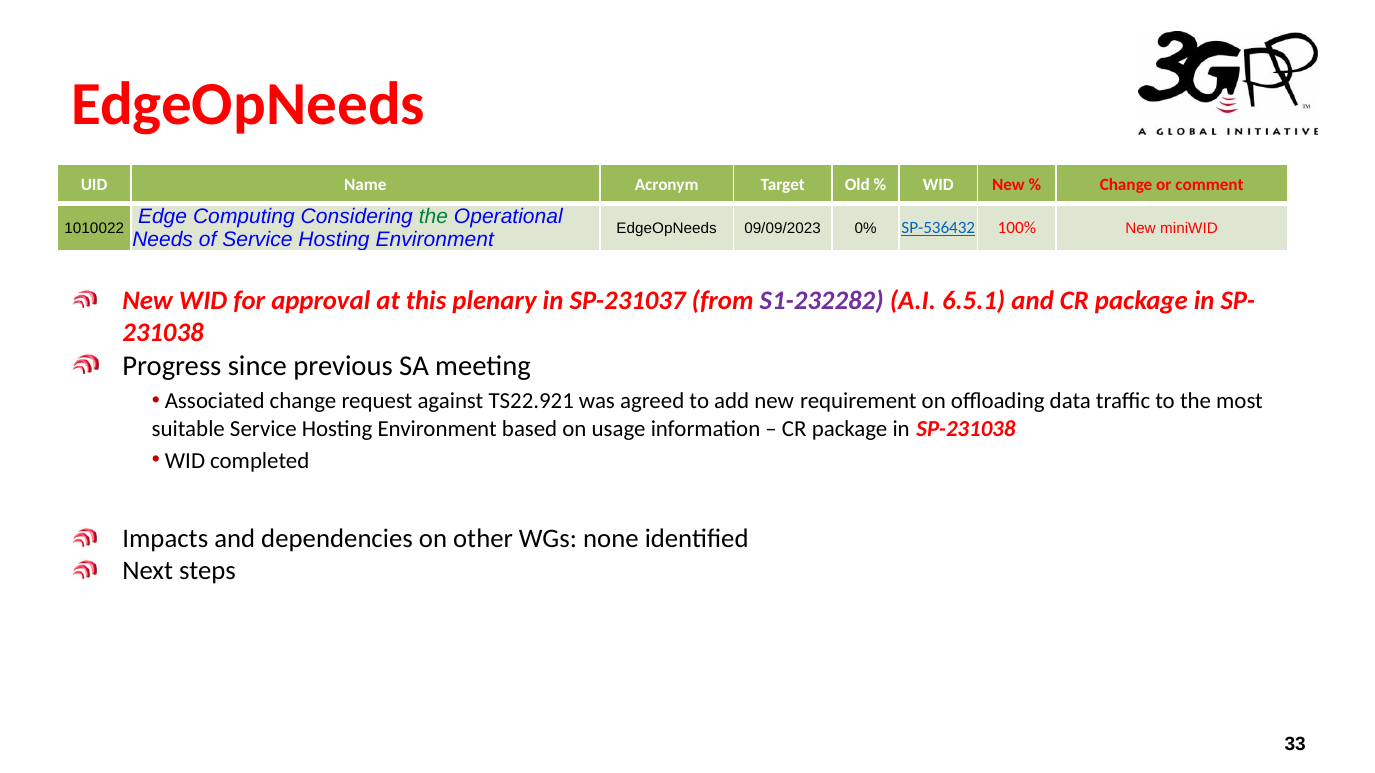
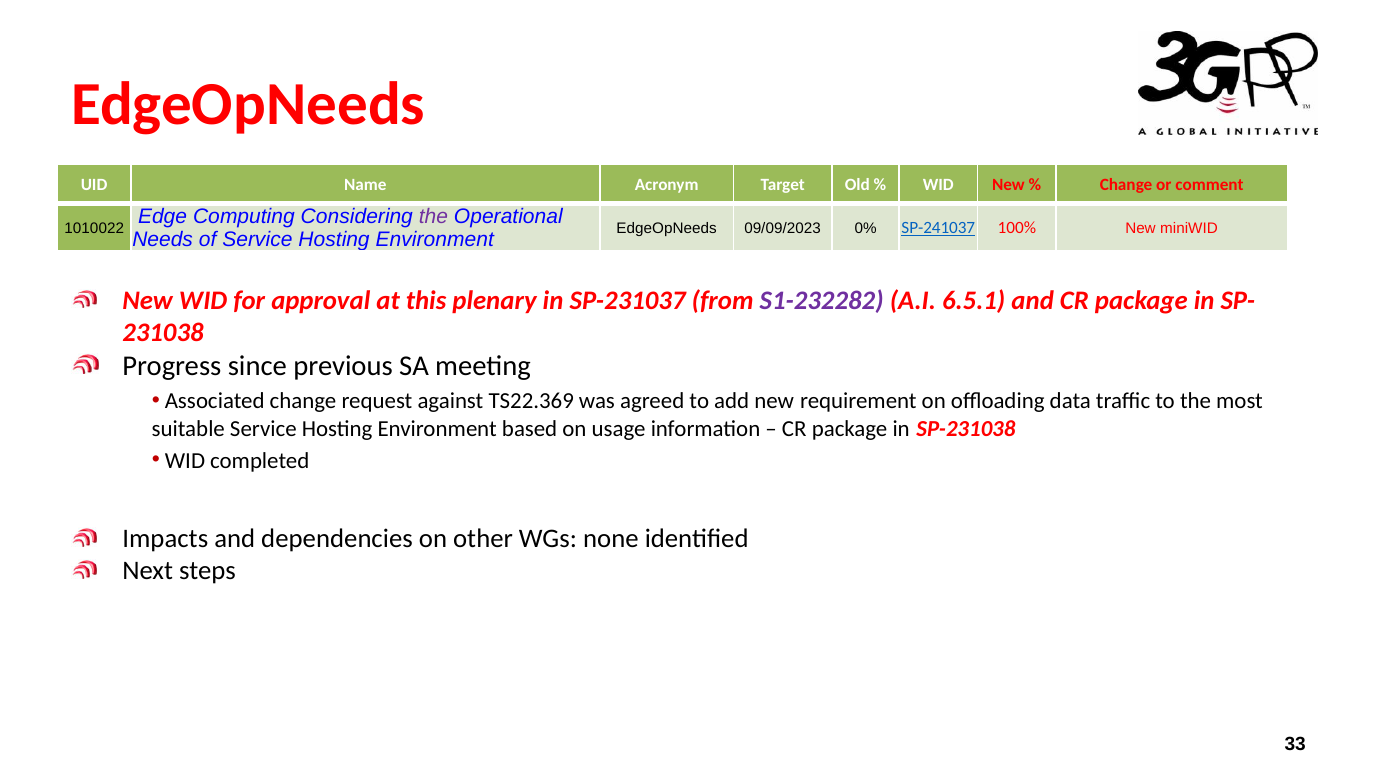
the at (433, 217) colour: green -> purple
SP-536432: SP-536432 -> SP-241037
TS22.921: TS22.921 -> TS22.369
